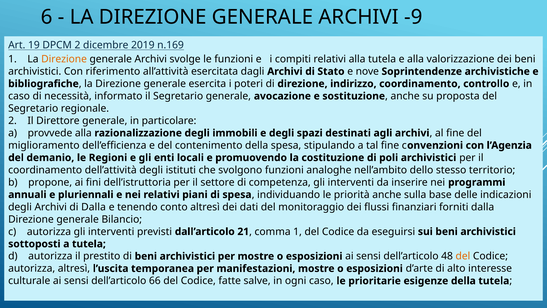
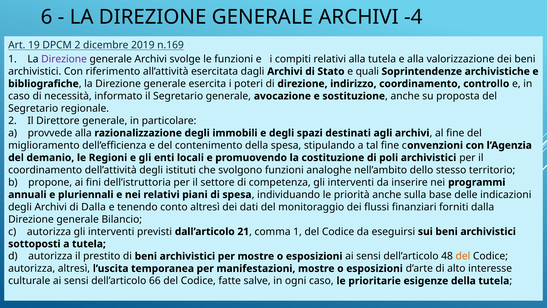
-9: -9 -> -4
Direzione at (64, 59) colour: orange -> purple
nove: nove -> quali
